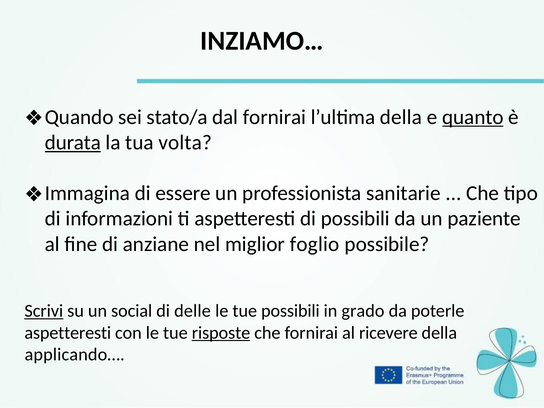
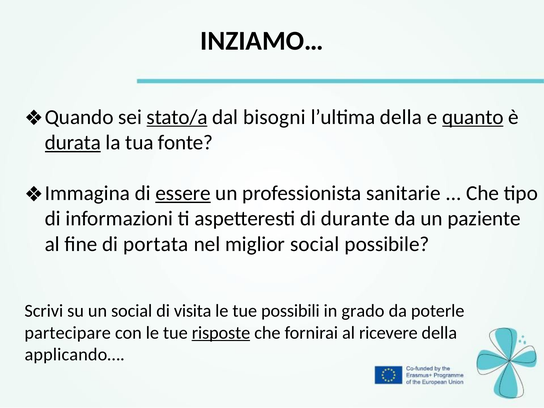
stato/a underline: none -> present
dal fornirai: fornirai -> bisogni
volta: volta -> fonte
essere underline: none -> present
di possibili: possibili -> durante
anziane: anziane -> portata
miglior foglio: foglio -> social
Scrivi underline: present -> none
delle: delle -> visita
aspetteresti at (68, 333): aspetteresti -> partecipare
